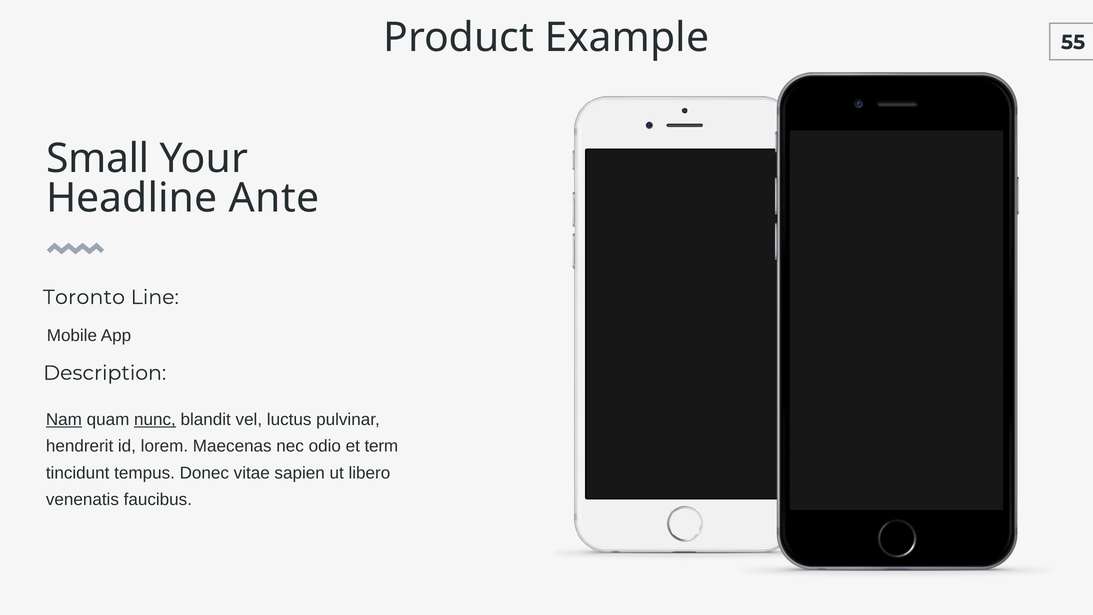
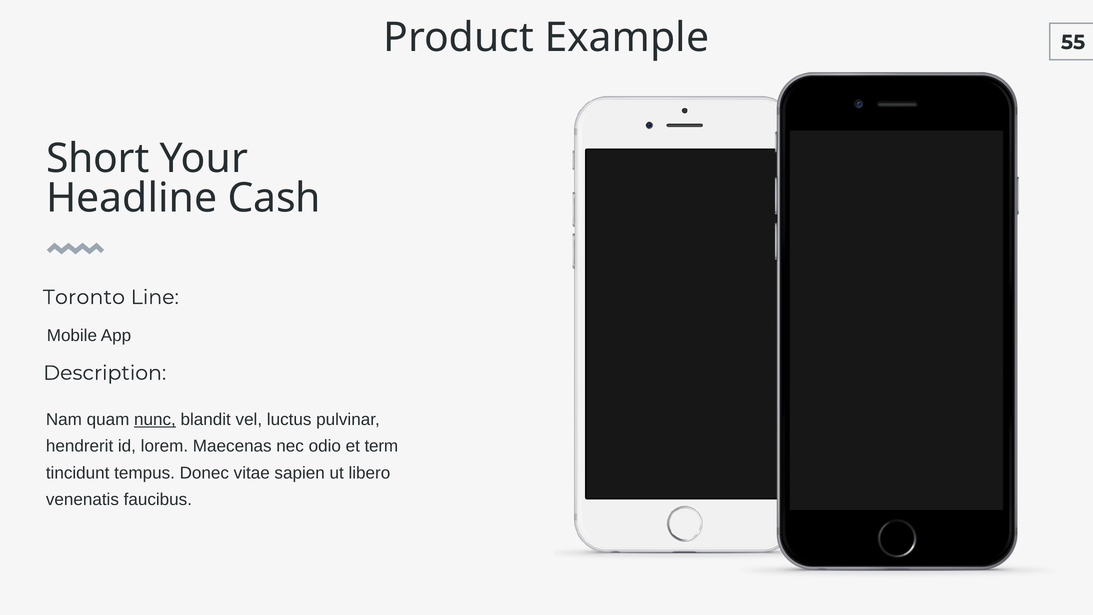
Small: Small -> Short
Ante: Ante -> Cash
Nam underline: present -> none
